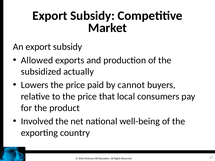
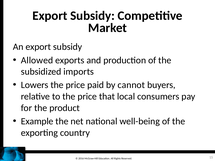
actually: actually -> imports
Involved: Involved -> Example
